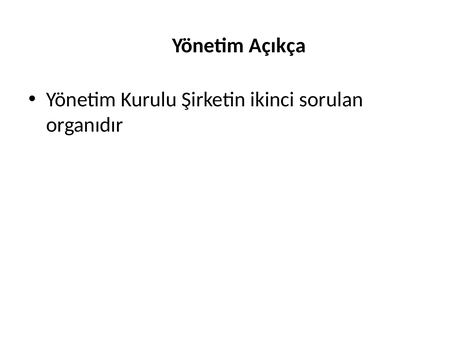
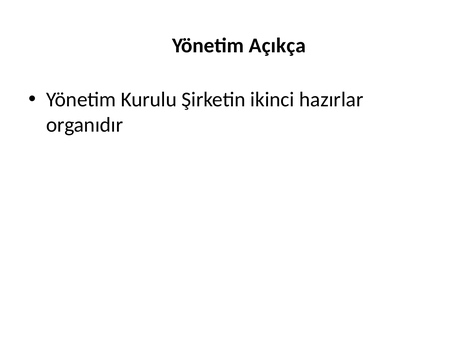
sorulan: sorulan -> hazırlar
